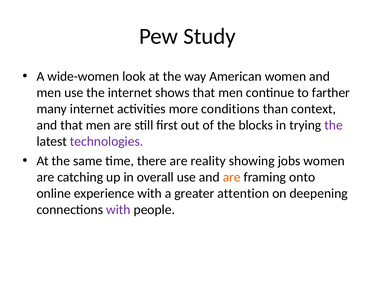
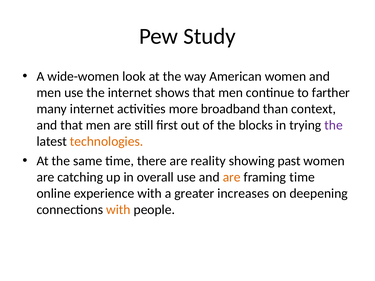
conditions: conditions -> broadband
technologies colour: purple -> orange
jobs: jobs -> past
framing onto: onto -> time
attention: attention -> increases
with at (118, 210) colour: purple -> orange
